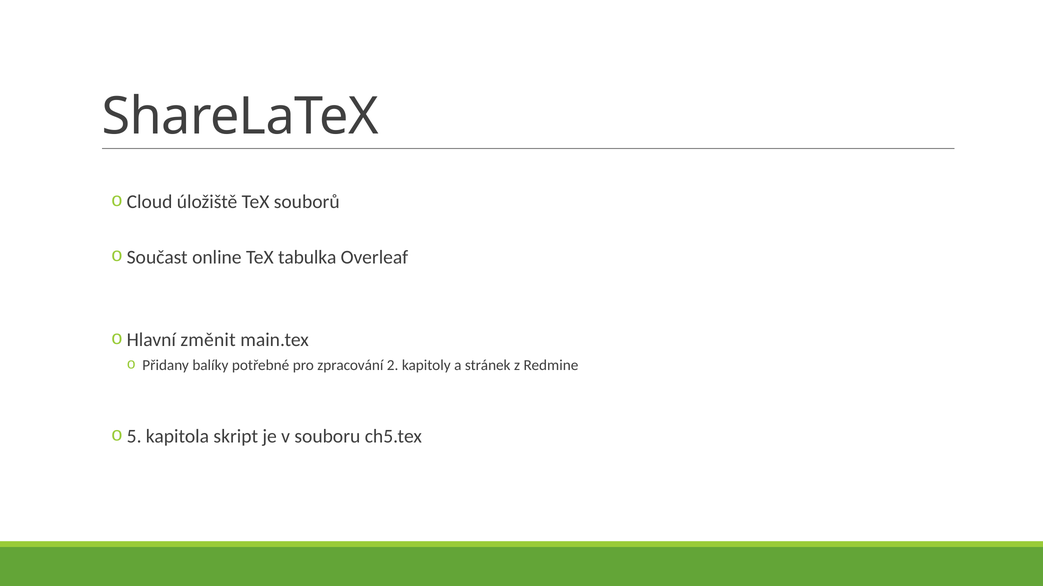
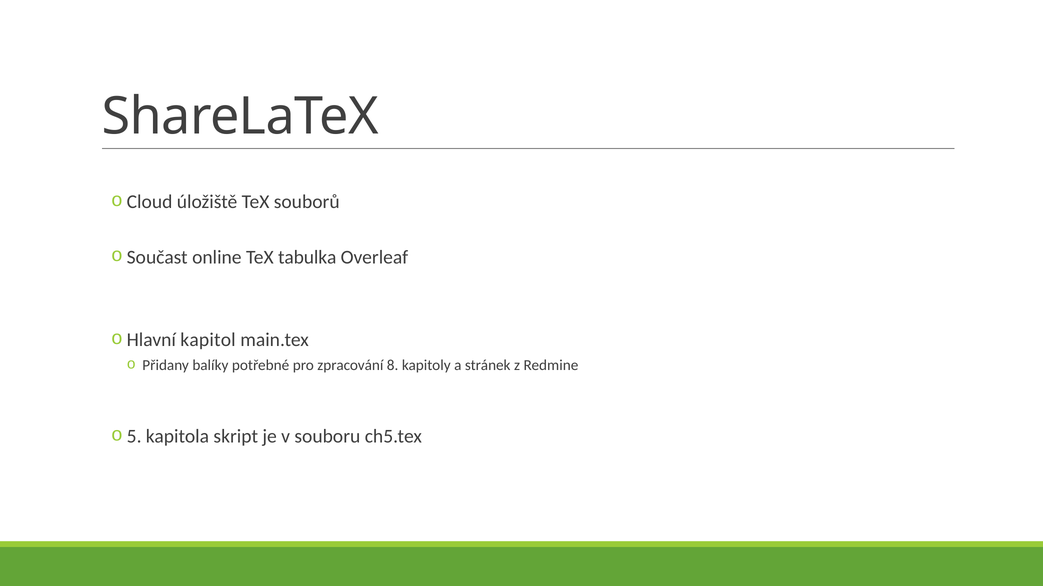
změnit: změnit -> kapitol
2: 2 -> 8
